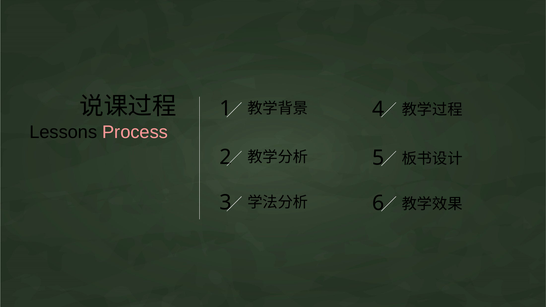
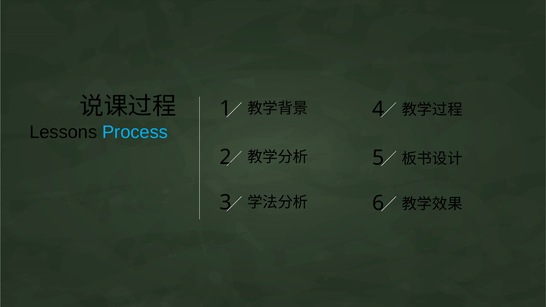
Process colour: pink -> light blue
